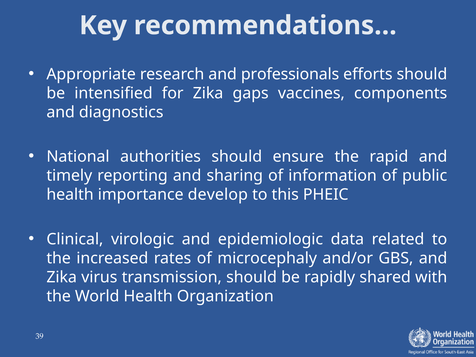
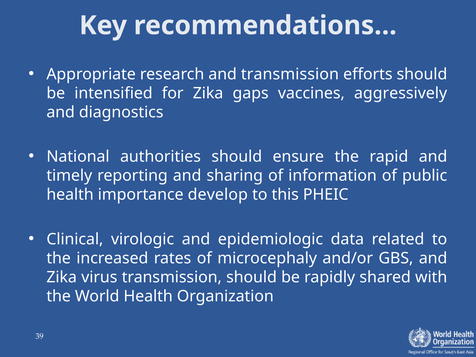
and professionals: professionals -> transmission
components: components -> aggressively
